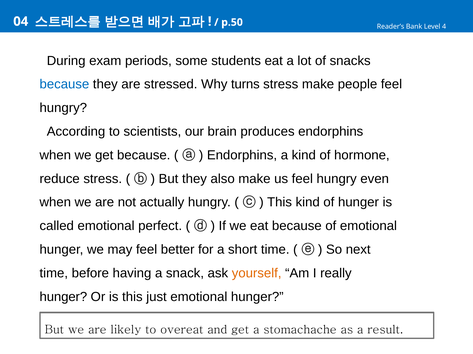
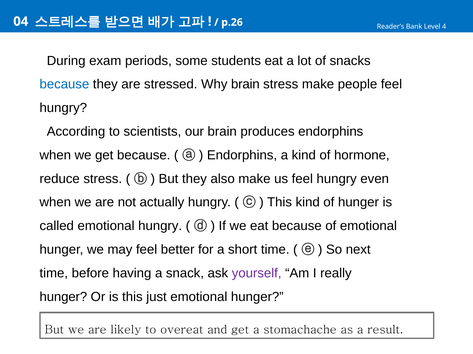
p.50: p.50 -> p.26
Why turns: turns -> brain
emotional perfect: perfect -> hungry
yourself colour: orange -> purple
